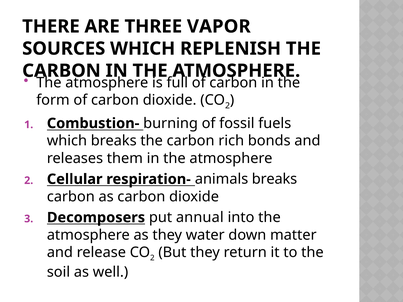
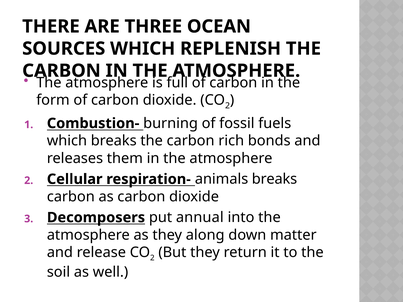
VAPOR: VAPOR -> OCEAN
water: water -> along
